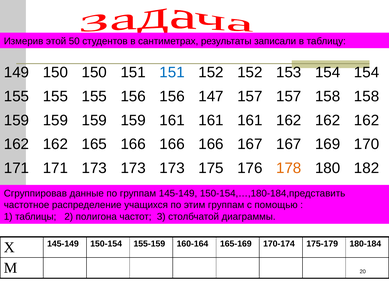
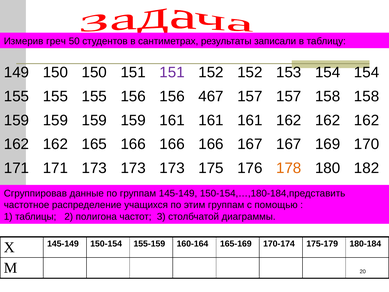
этой: этой -> греч
151 at (172, 72) colour: blue -> purple
147: 147 -> 467
